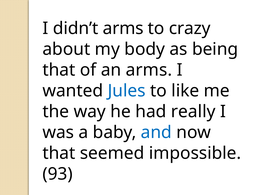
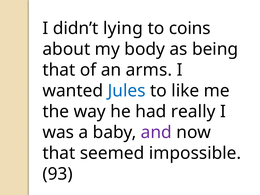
didn’t arms: arms -> lying
crazy: crazy -> coins
and colour: blue -> purple
